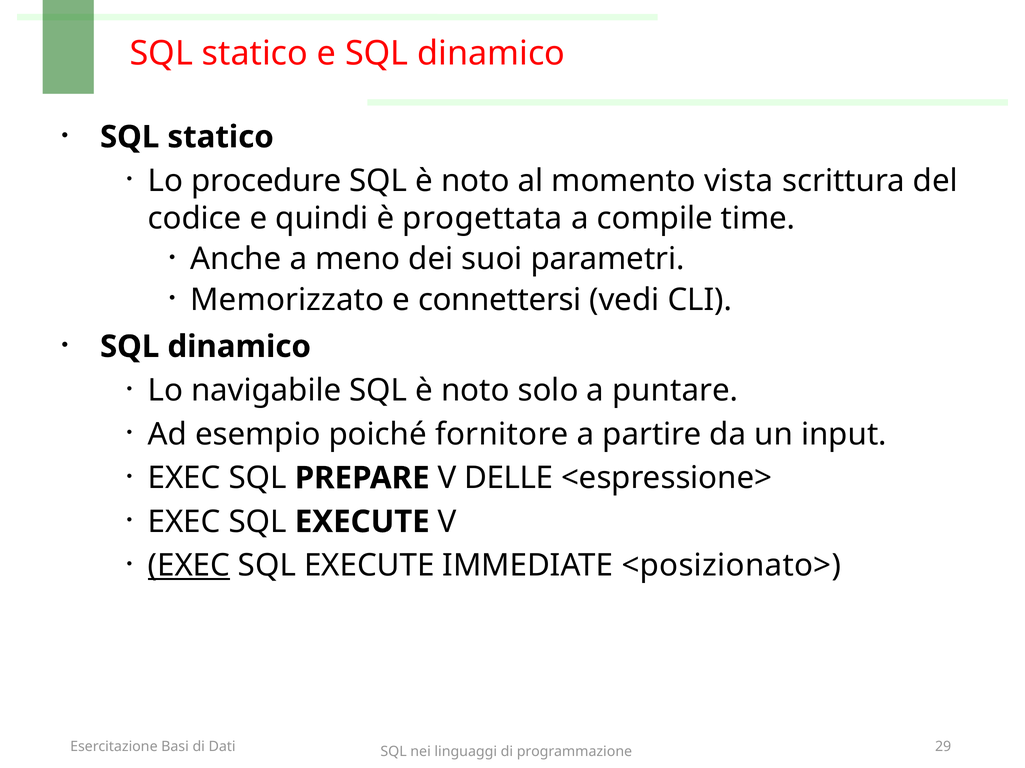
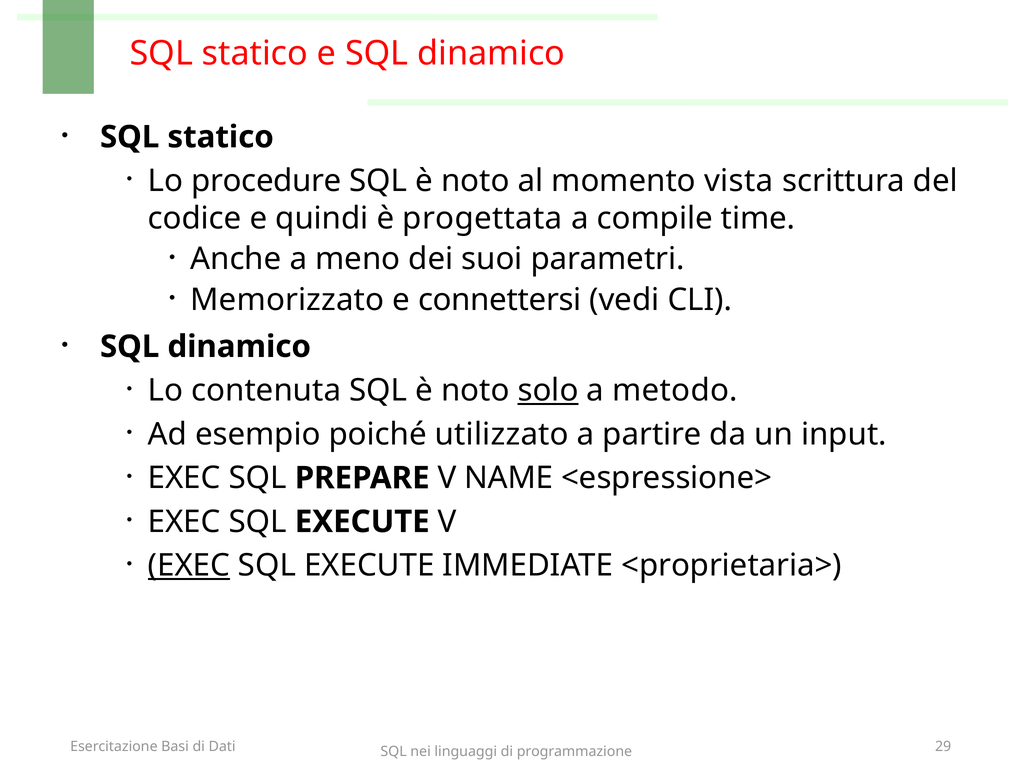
navigabile: navigabile -> contenuta
solo underline: none -> present
puntare: puntare -> metodo
fornitore: fornitore -> utilizzato
DELLE: DELLE -> NAME
<posizionato>: <posizionato> -> <proprietaria>
